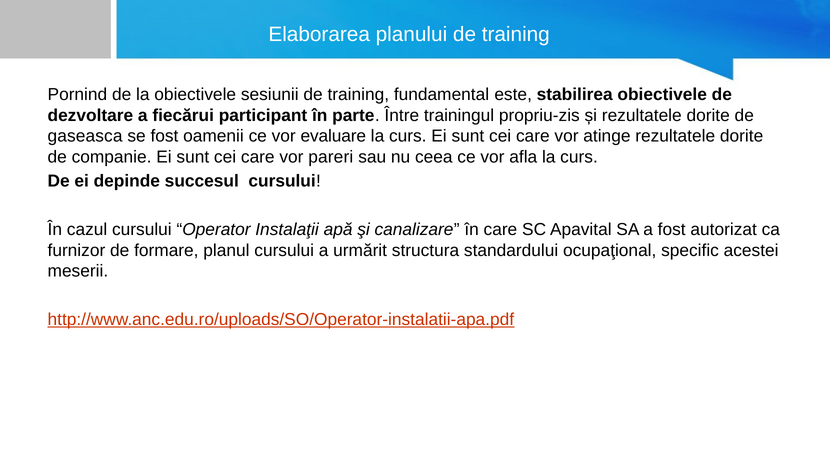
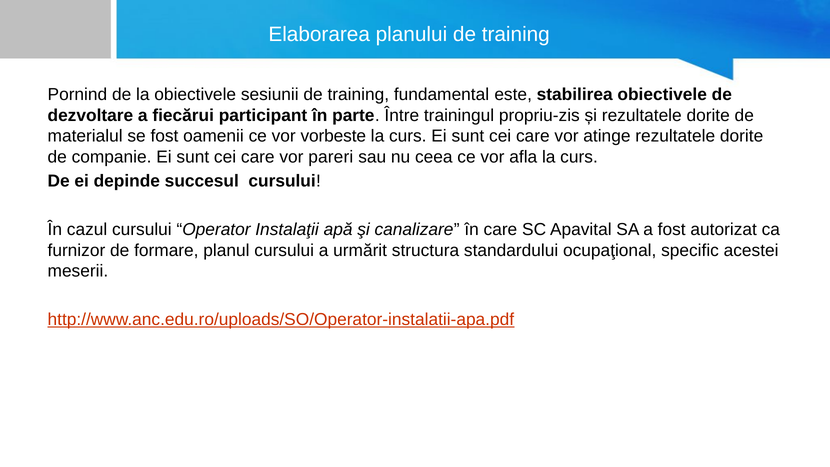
gaseasca: gaseasca -> materialul
evaluare: evaluare -> vorbeste
